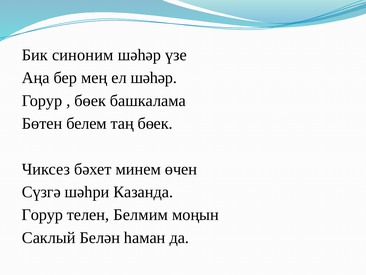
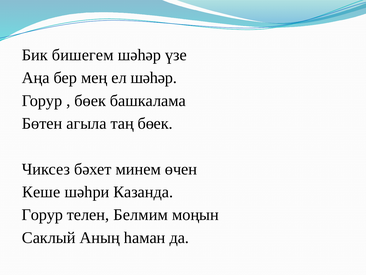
синоним: синоним -> бишегем
белем: белем -> агыла
Сүзгә: Сүзгә -> Кеше
Белән: Белән -> Аның
